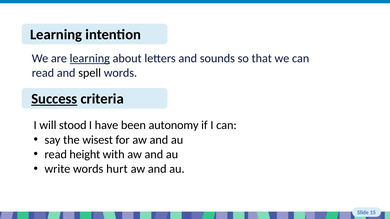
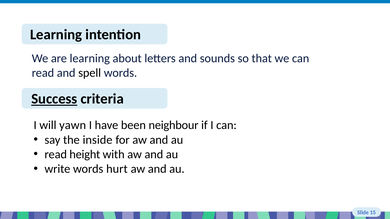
learning at (90, 58) underline: present -> none
stood: stood -> yawn
autonomy: autonomy -> neighbour
wisest: wisest -> inside
